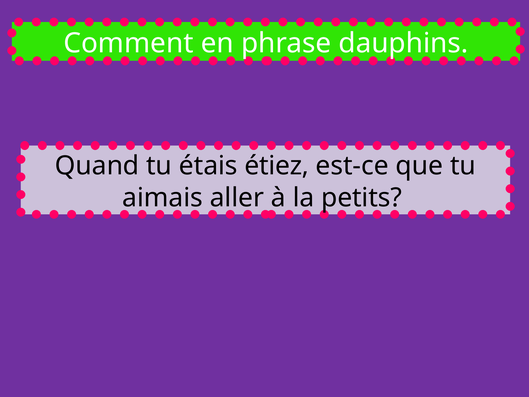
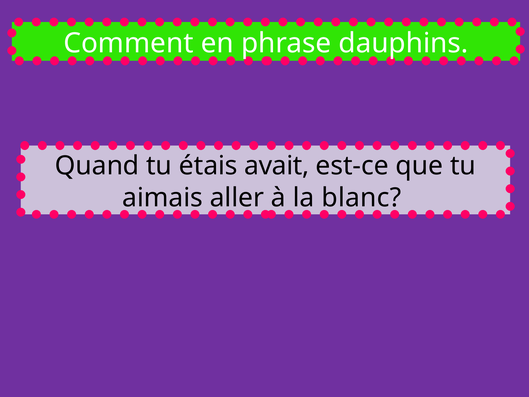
étiez: étiez -> avait
petits: petits -> blanc
